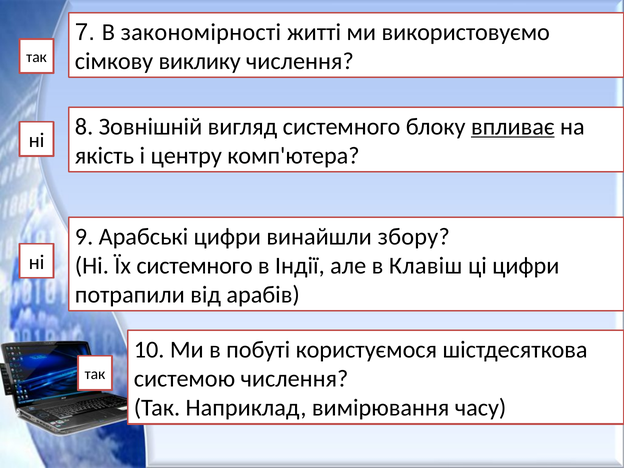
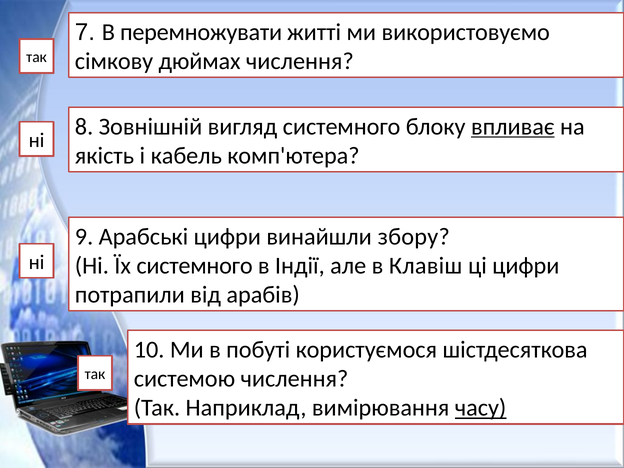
закономірності: закономірності -> перемножувати
виклику: виклику -> дюймах
центру: центру -> кабель
часу underline: none -> present
